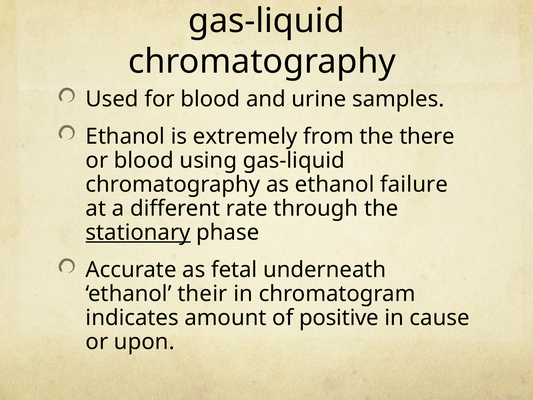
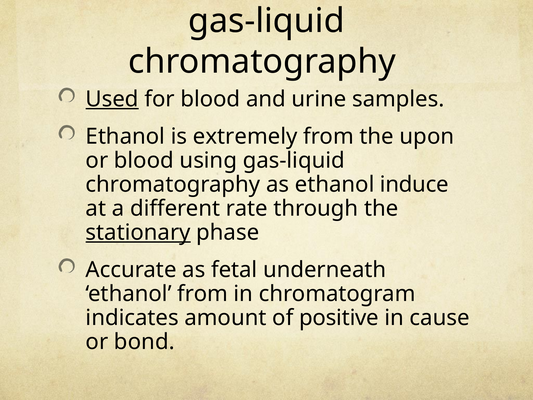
Used underline: none -> present
there: there -> upon
failure: failure -> induce
ethanol their: their -> from
upon: upon -> bond
